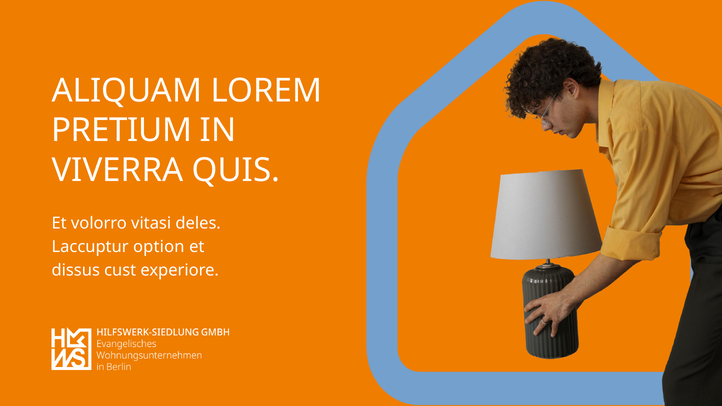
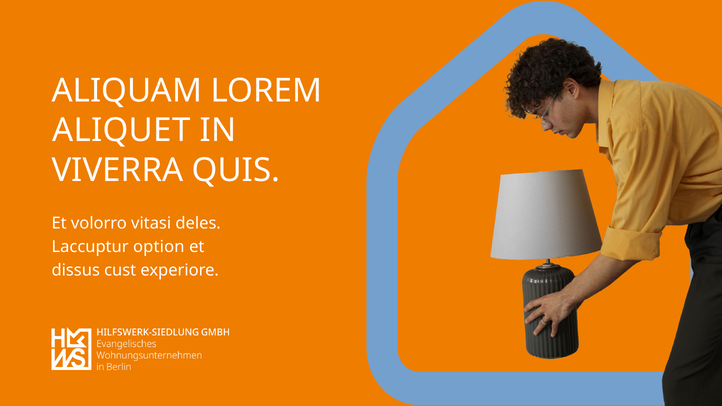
PRETIUM: PRETIUM -> ALIQUET
